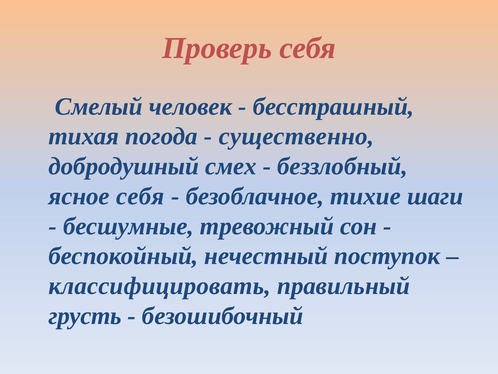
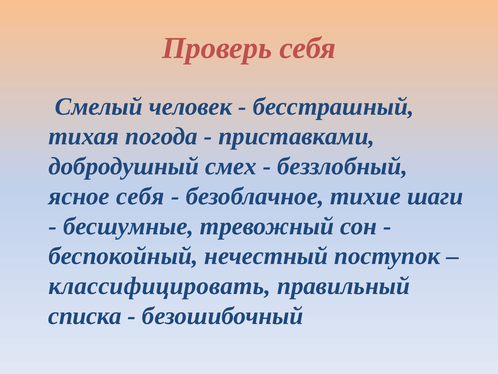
существенно: существенно -> приставками
грусть: грусть -> списка
